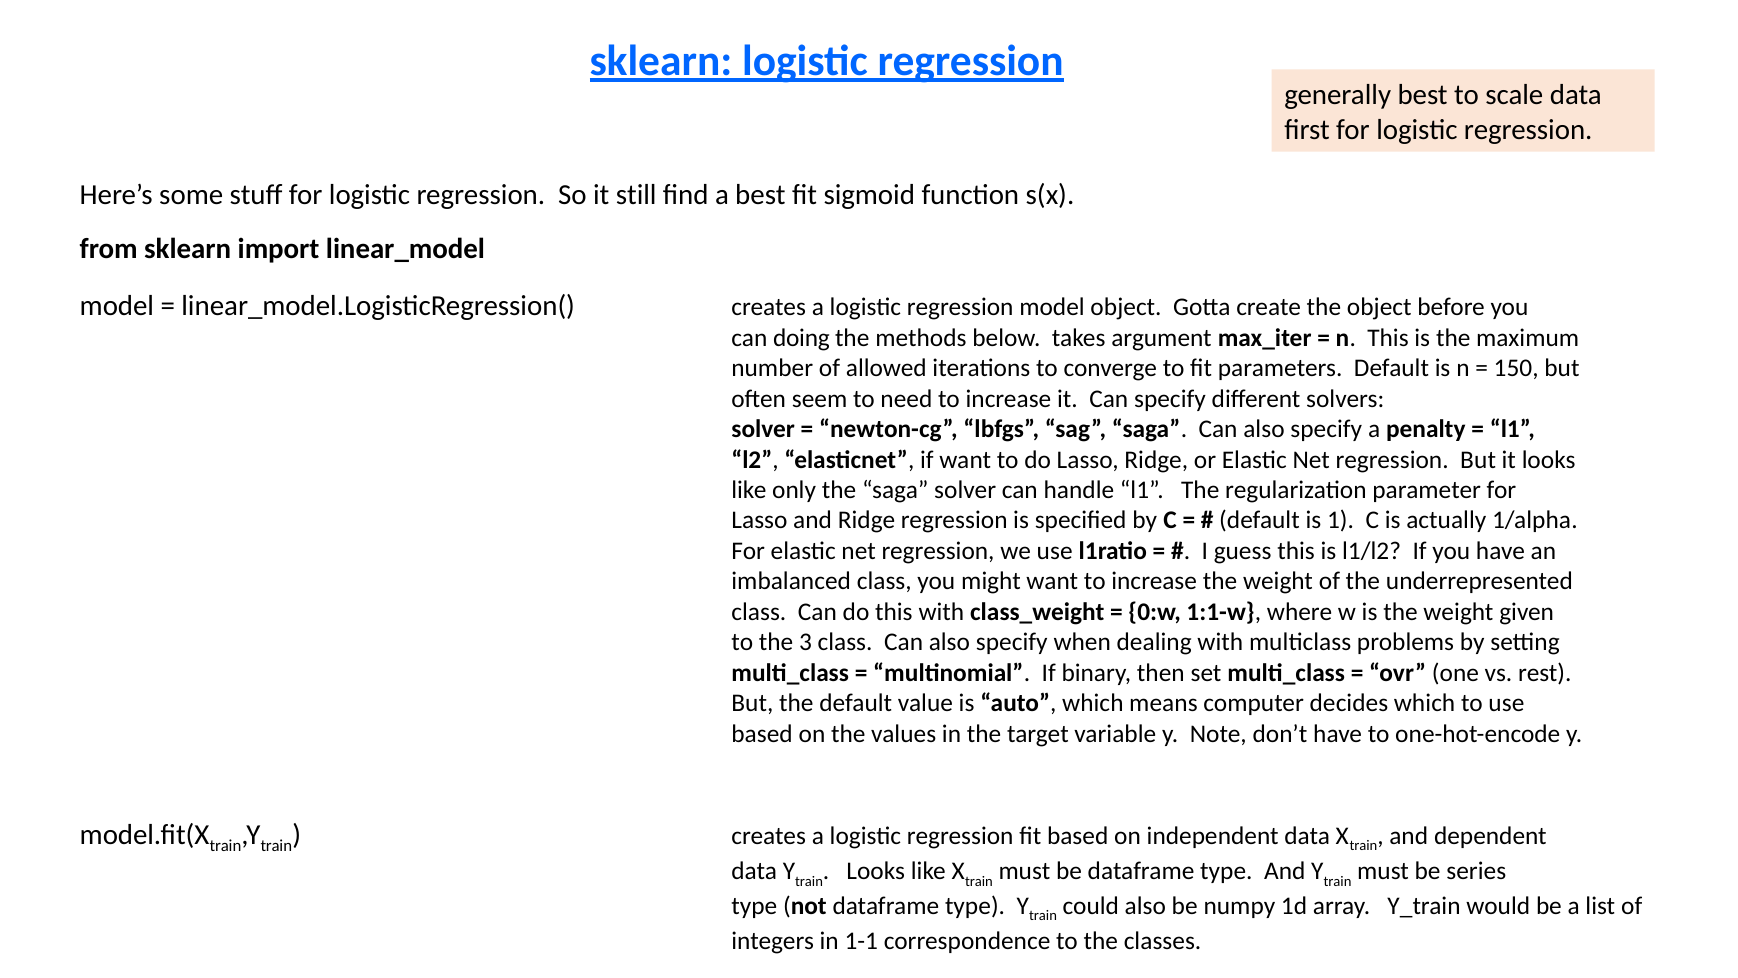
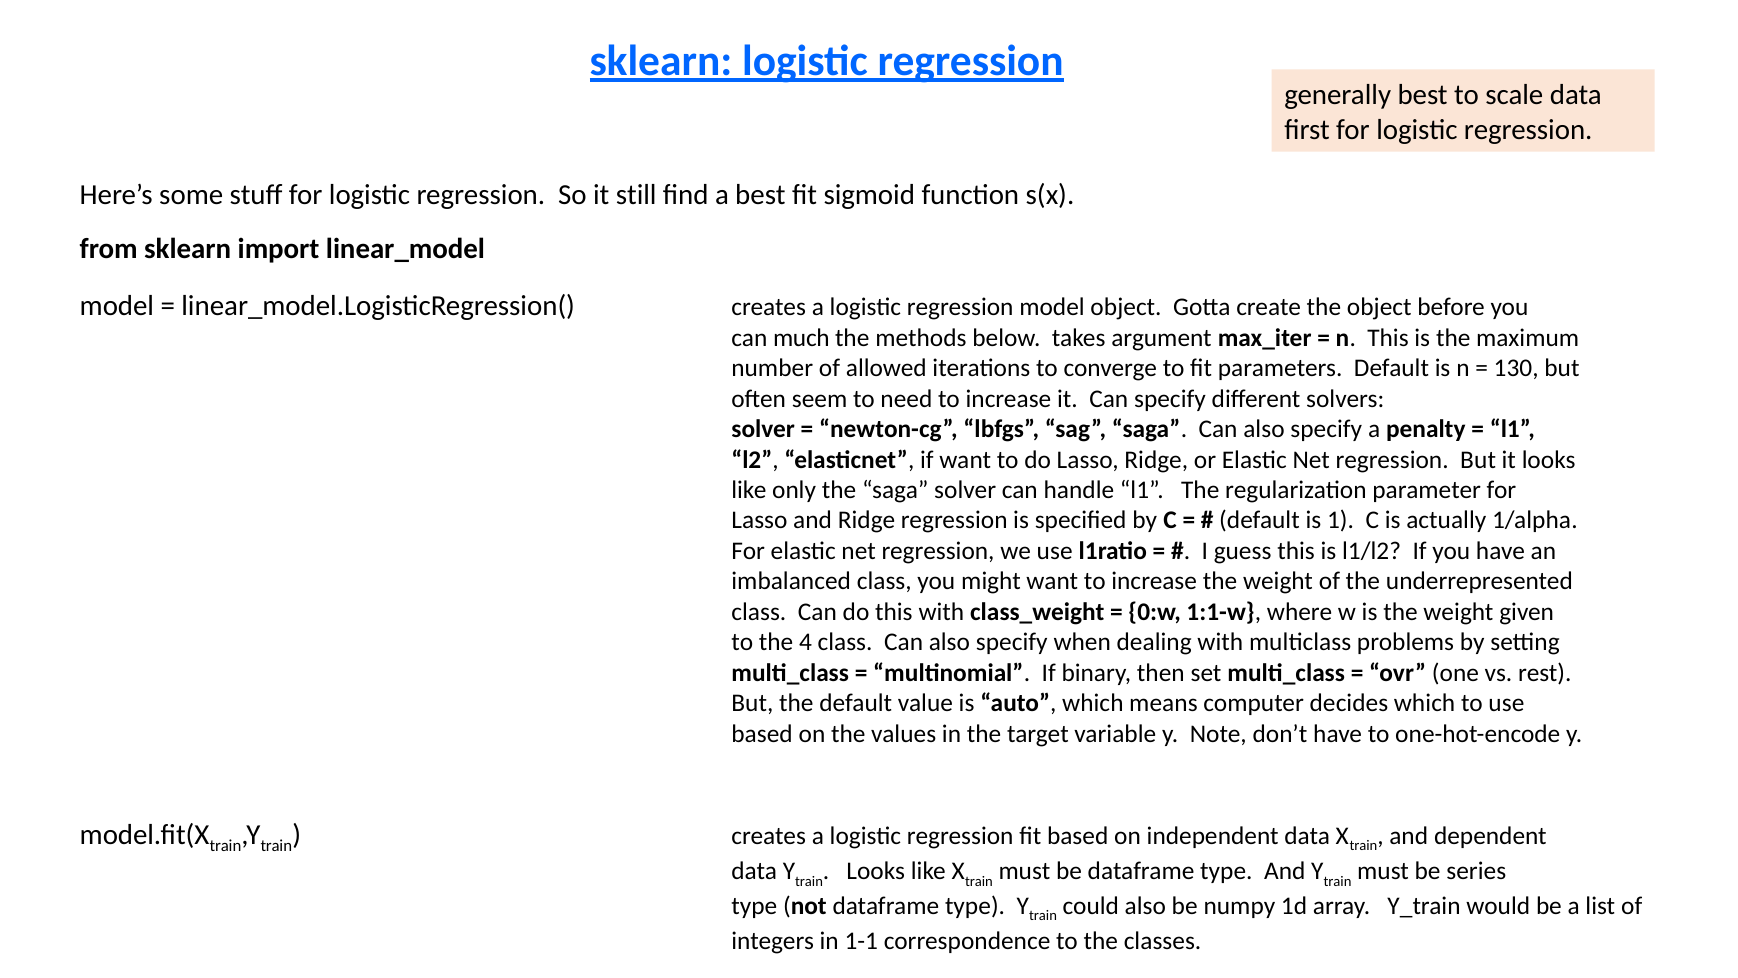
doing: doing -> much
150: 150 -> 130
3: 3 -> 4
